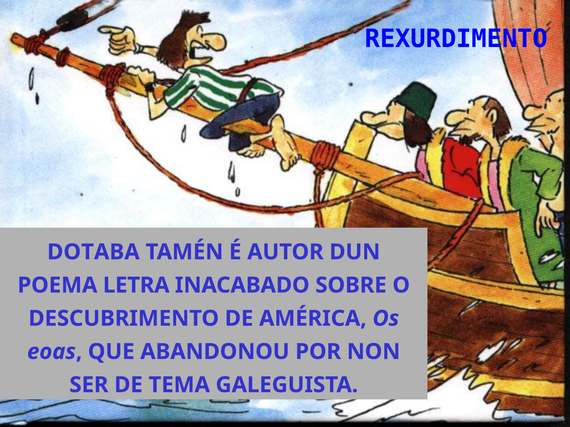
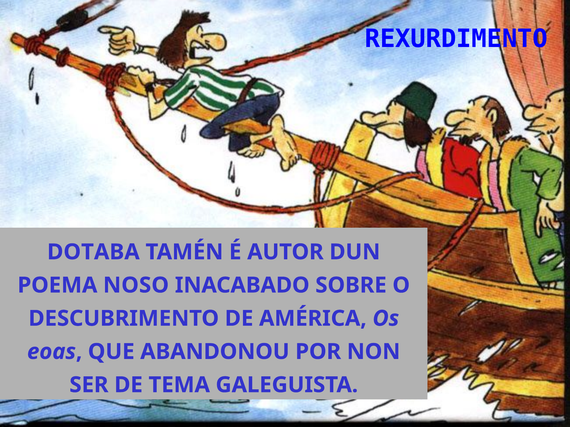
LETRA: LETRA -> NOSO
